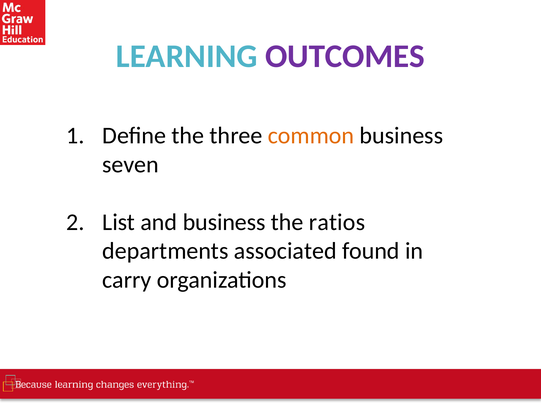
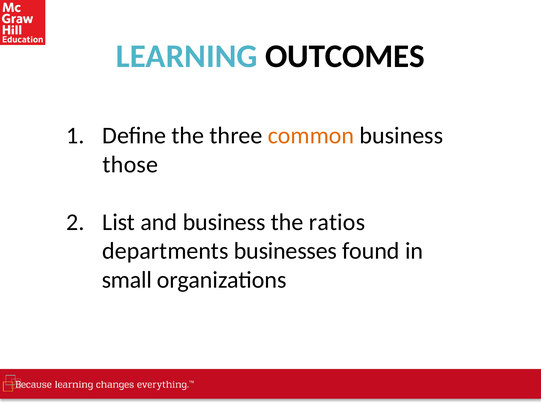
OUTCOMES colour: purple -> black
seven: seven -> those
associated: associated -> businesses
carry: carry -> small
